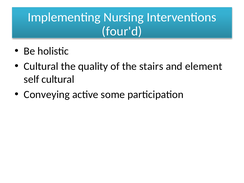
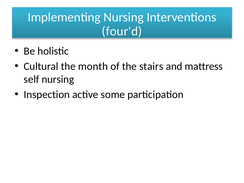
quality: quality -> month
element: element -> mattress
self cultural: cultural -> nursing
Conveying: Conveying -> Inspection
